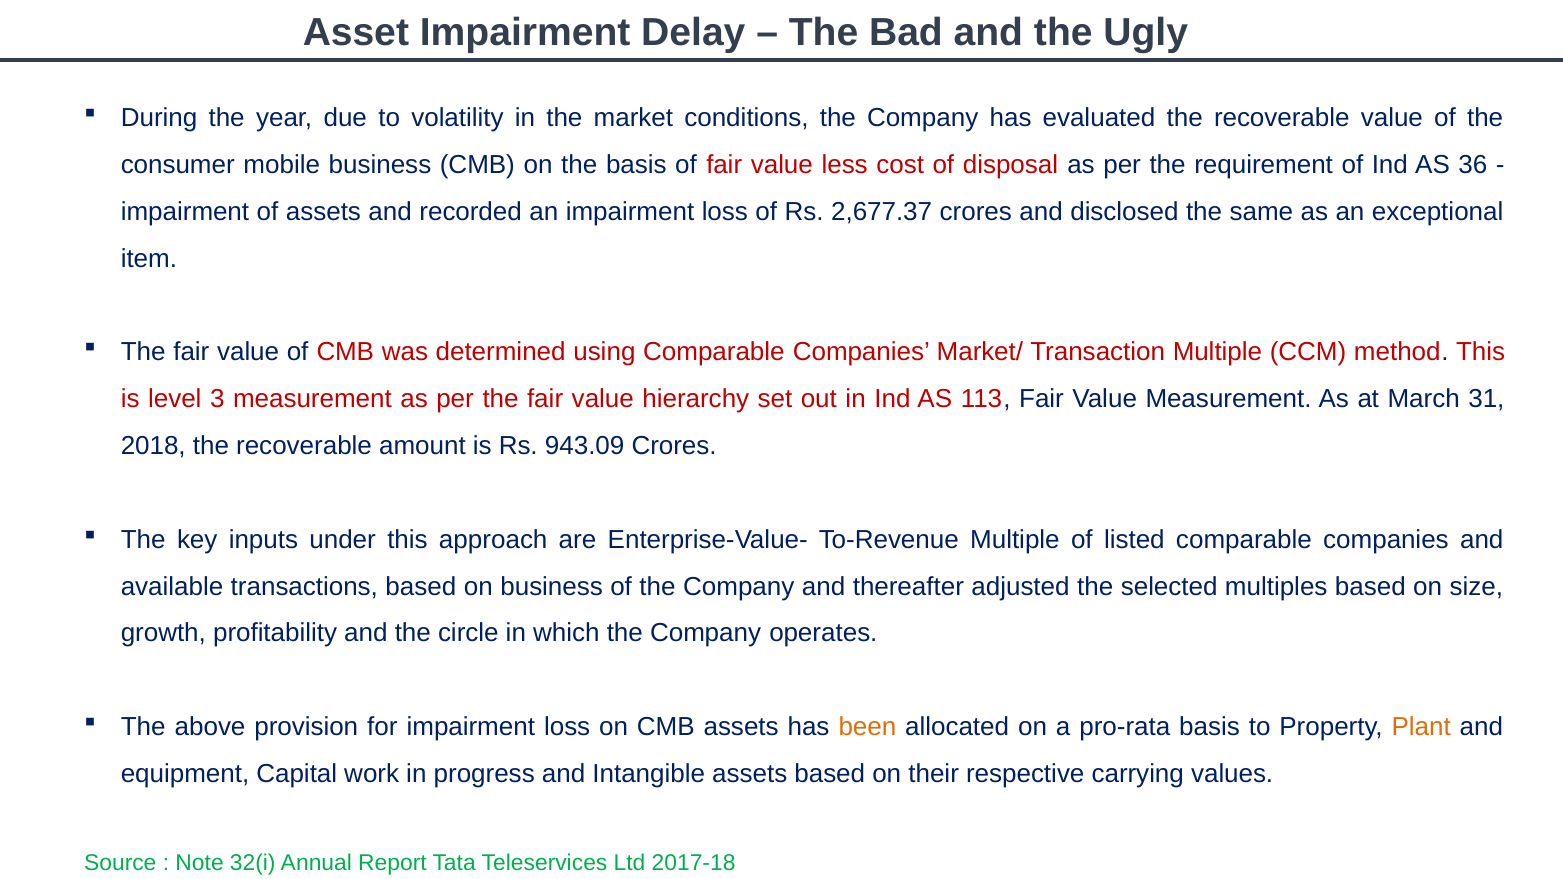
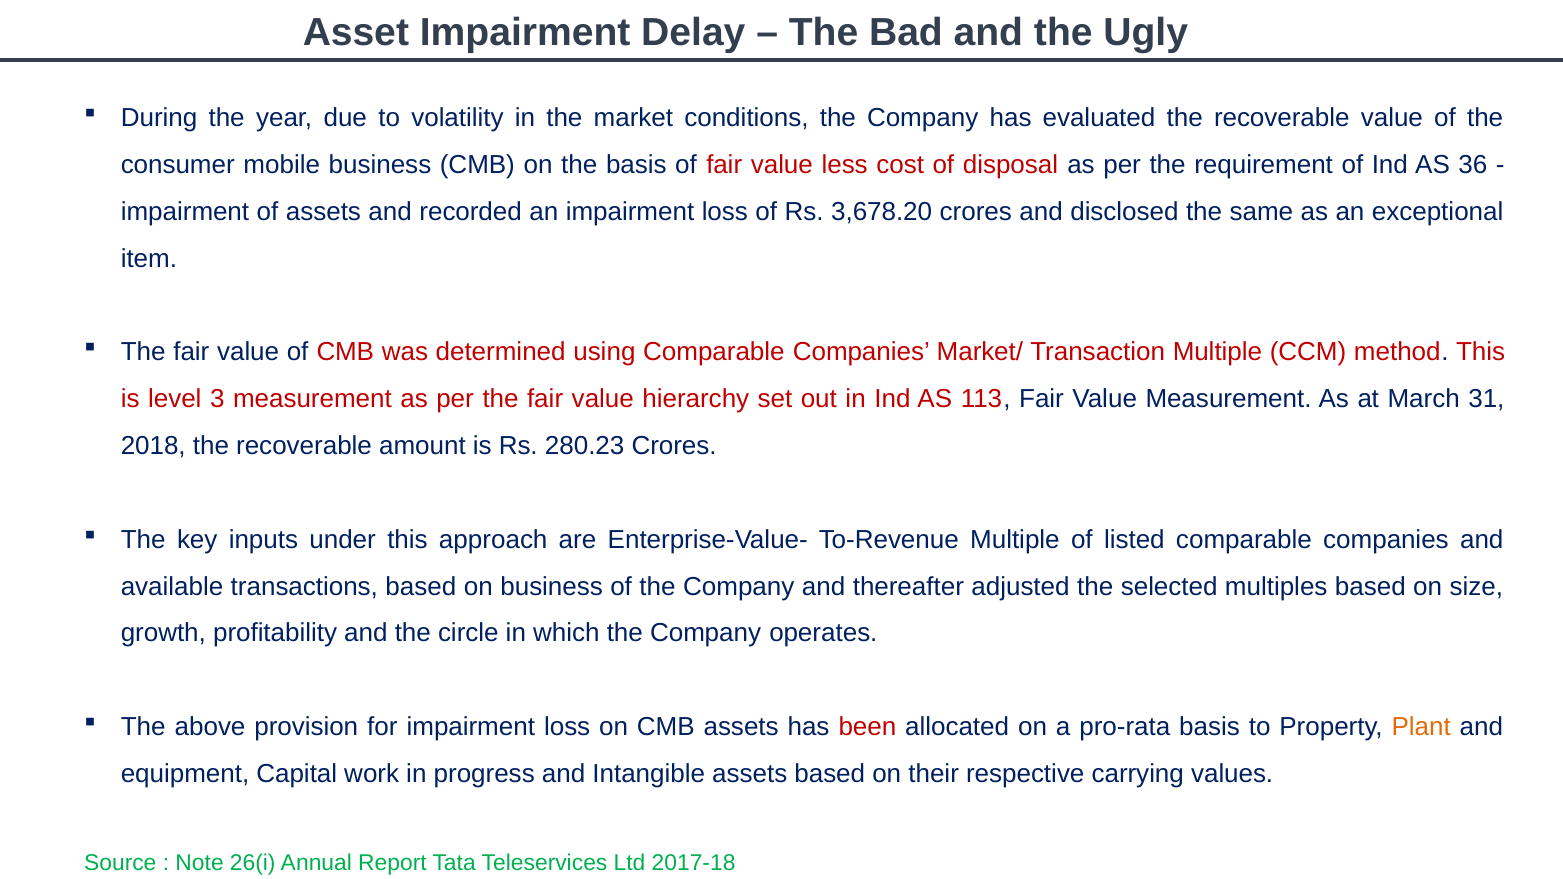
2,677.37: 2,677.37 -> 3,678.20
943.09: 943.09 -> 280.23
been colour: orange -> red
32(i: 32(i -> 26(i
